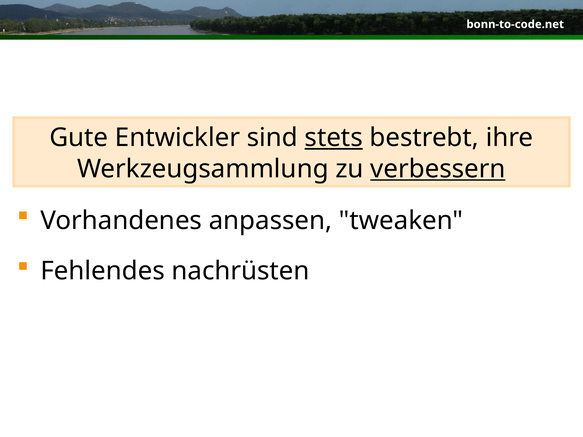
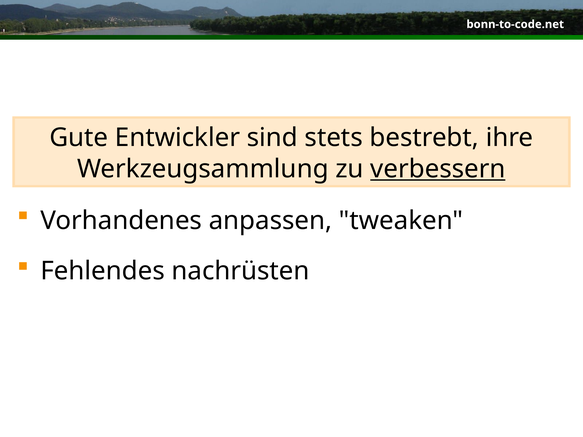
stets underline: present -> none
